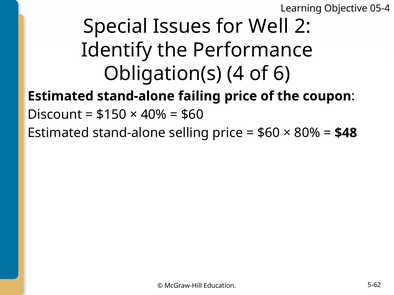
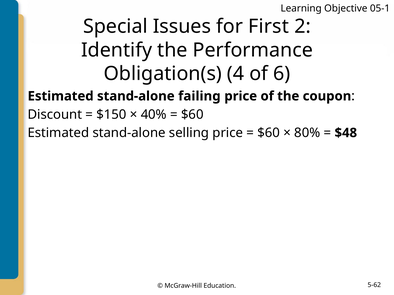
05-4: 05-4 -> 05-1
Well: Well -> First
